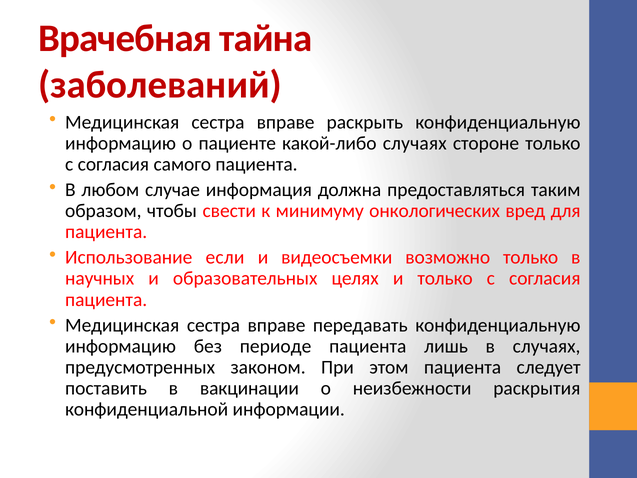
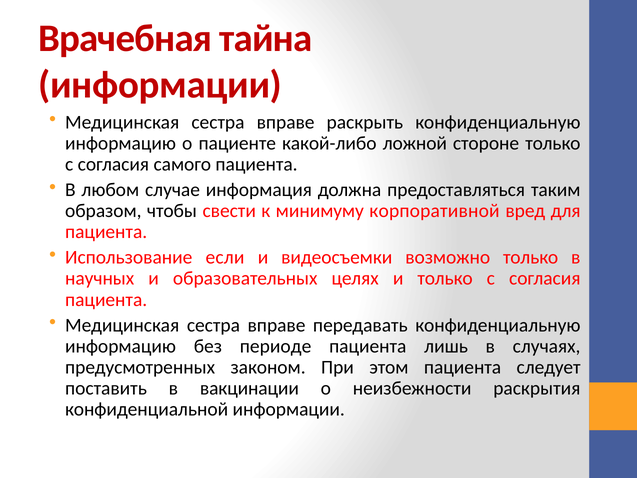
заболеваний at (160, 85): заболеваний -> информации
какой-либо случаях: случаях -> ложной
онкологических: онкологических -> корпоративной
